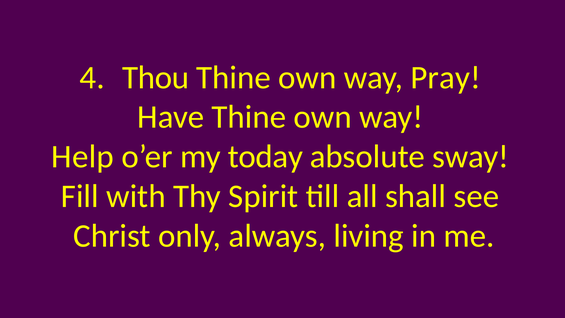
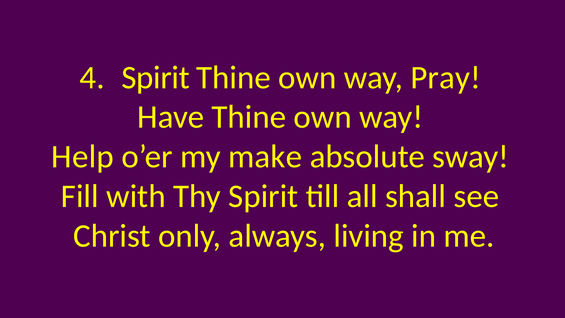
4 Thou: Thou -> Spirit
today: today -> make
